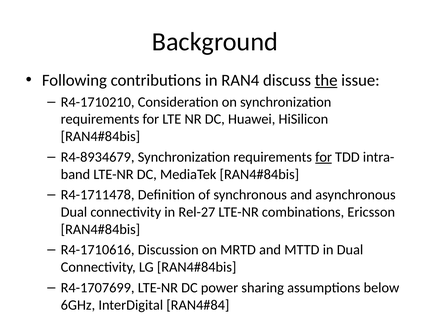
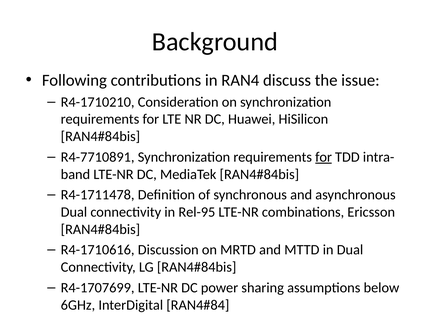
the underline: present -> none
R4-8934679: R4-8934679 -> R4-7710891
Rel-27: Rel-27 -> Rel-95
